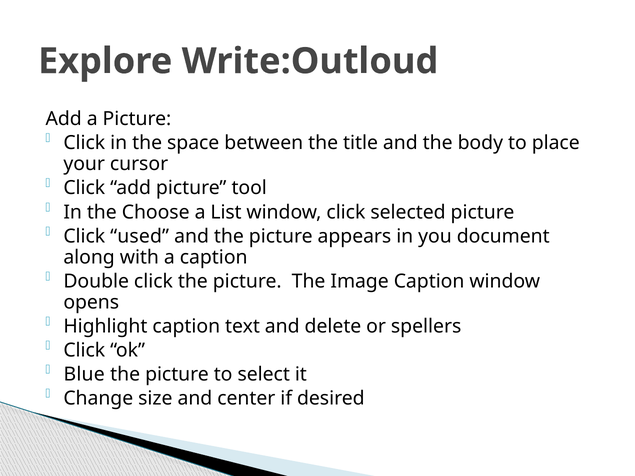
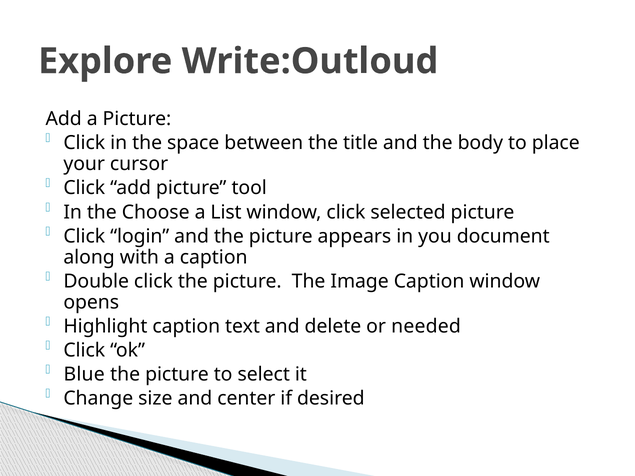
used: used -> login
spellers: spellers -> needed
